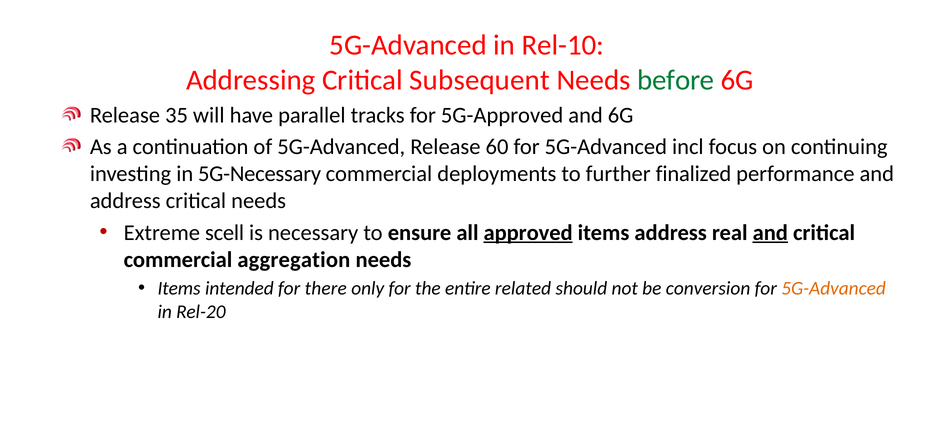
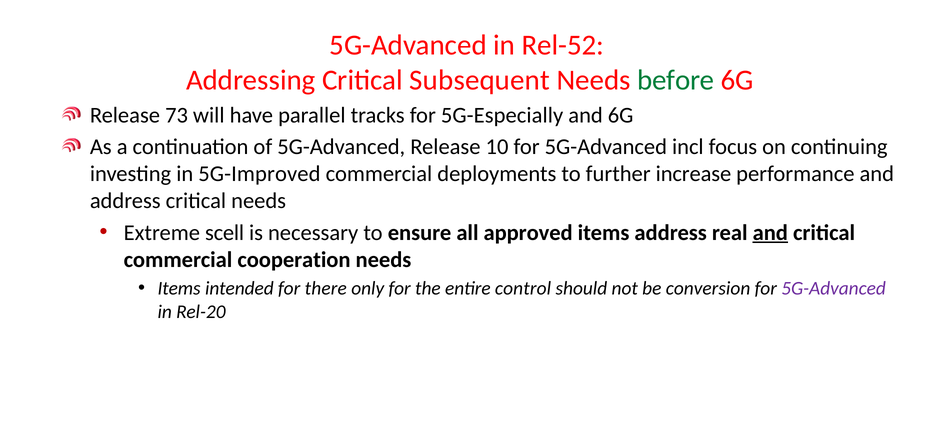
Rel-10: Rel-10 -> Rel-52
35: 35 -> 73
5G-Approved: 5G-Approved -> 5G-Especially
60: 60 -> 10
5G-Necessary: 5G-Necessary -> 5G-Improved
finalized: finalized -> increase
approved underline: present -> none
aggregation: aggregation -> cooperation
related: related -> control
5G-Advanced at (834, 288) colour: orange -> purple
